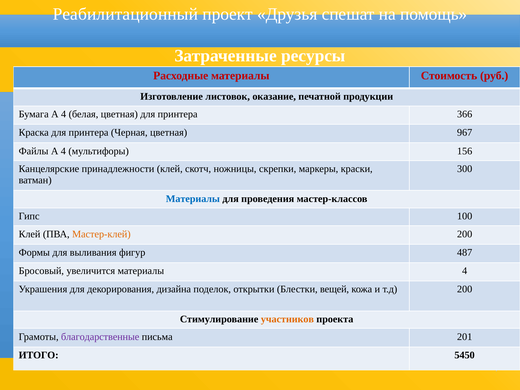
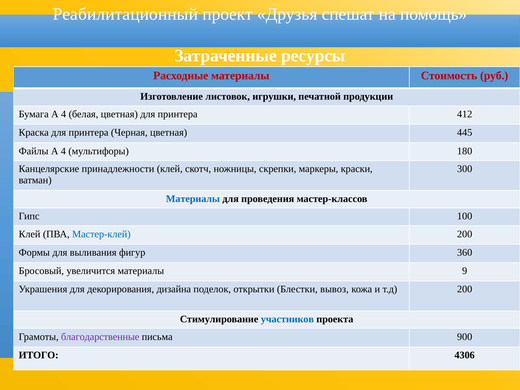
оказание: оказание -> игрушки
366: 366 -> 412
967: 967 -> 445
156: 156 -> 180
Мастер-клей colour: orange -> blue
487: 487 -> 360
материалы 4: 4 -> 9
вещей: вещей -> вывоз
участников colour: orange -> blue
201: 201 -> 900
5450: 5450 -> 4306
